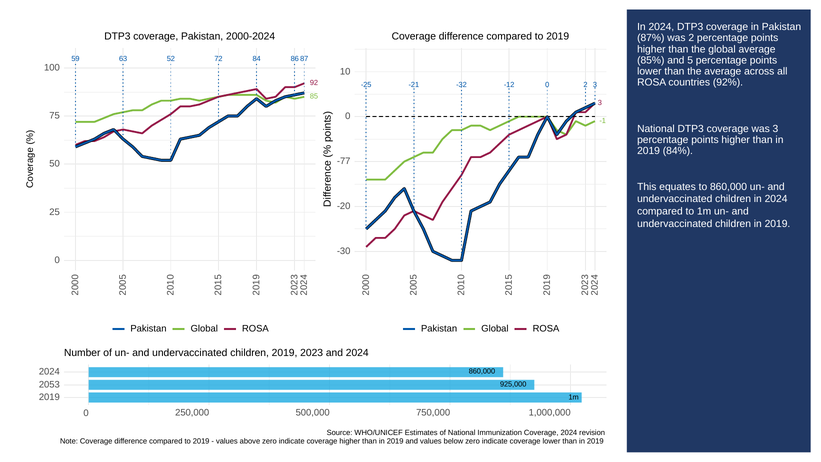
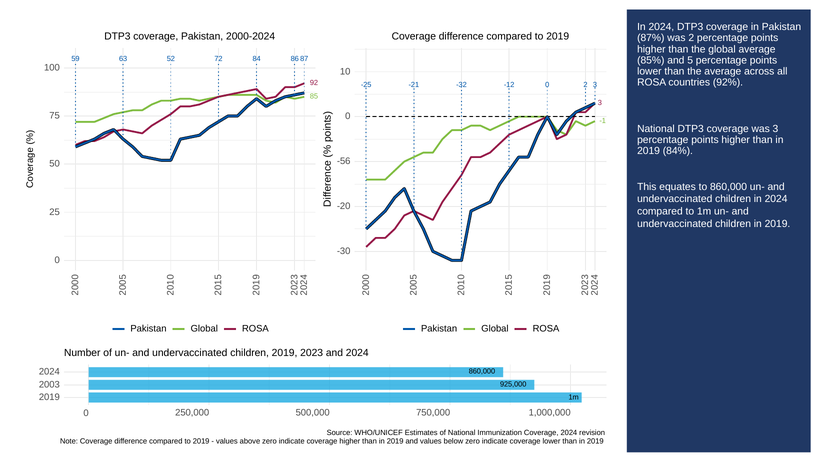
-77: -77 -> -56
2053: 2053 -> 2003
